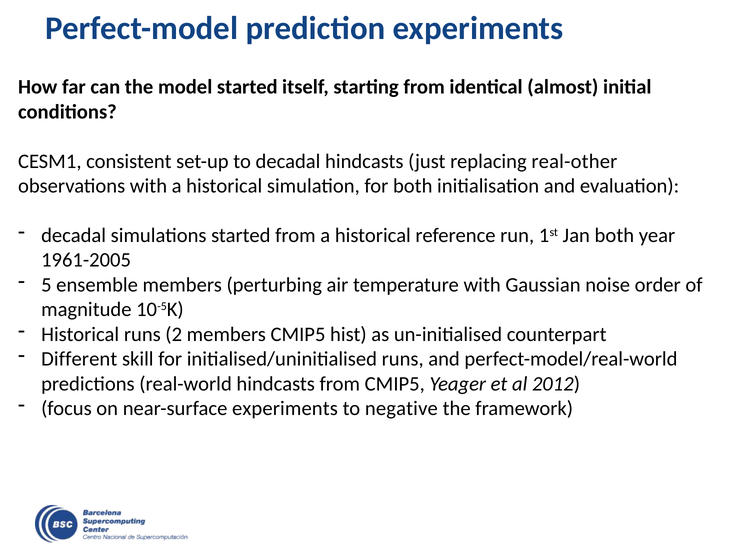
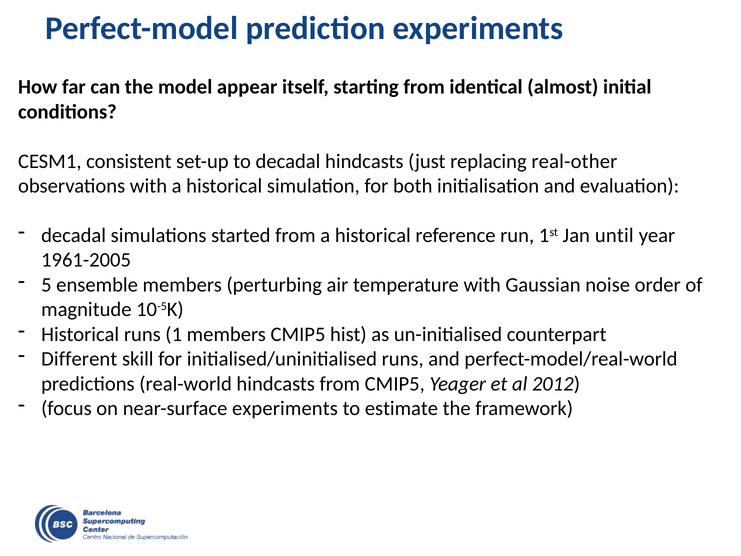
model started: started -> appear
Jan both: both -> until
2: 2 -> 1
negative: negative -> estimate
